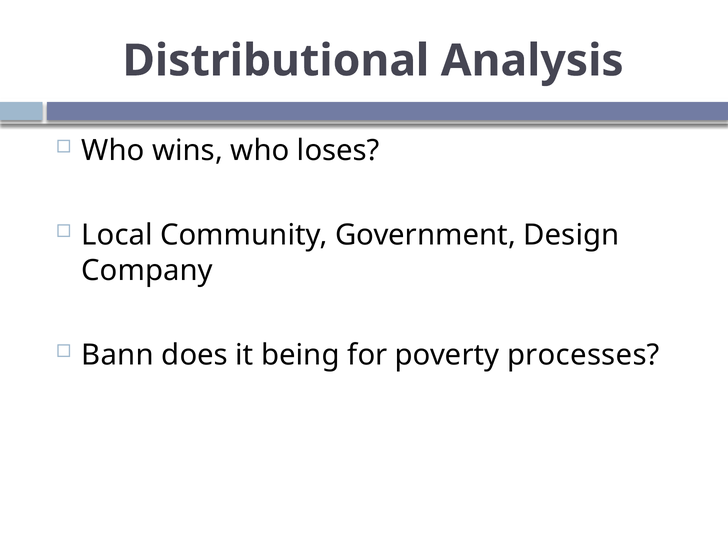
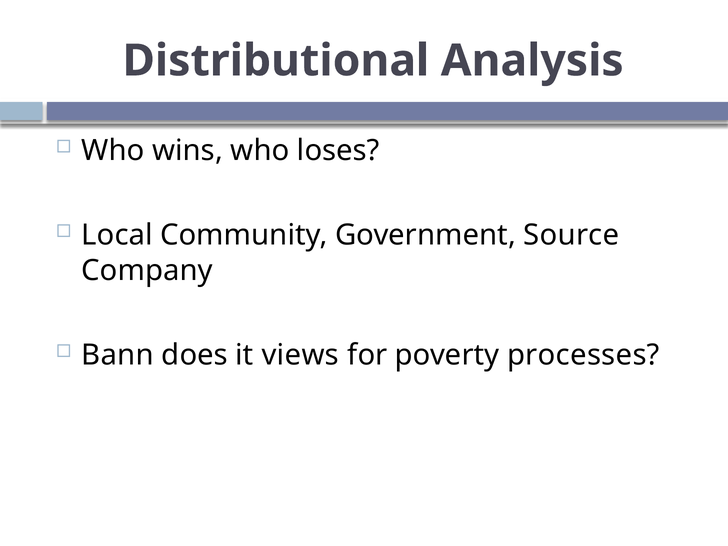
Design: Design -> Source
being: being -> views
